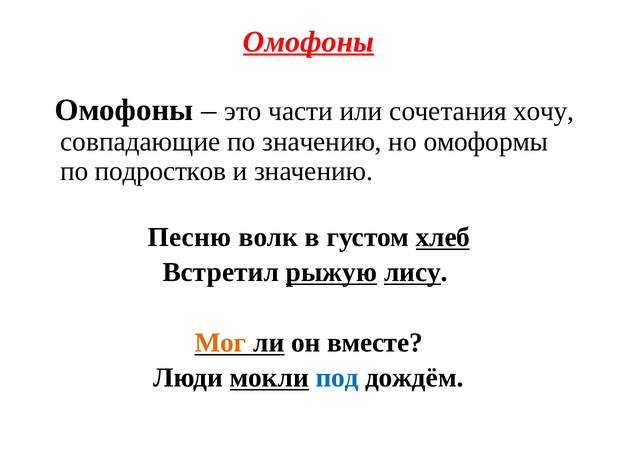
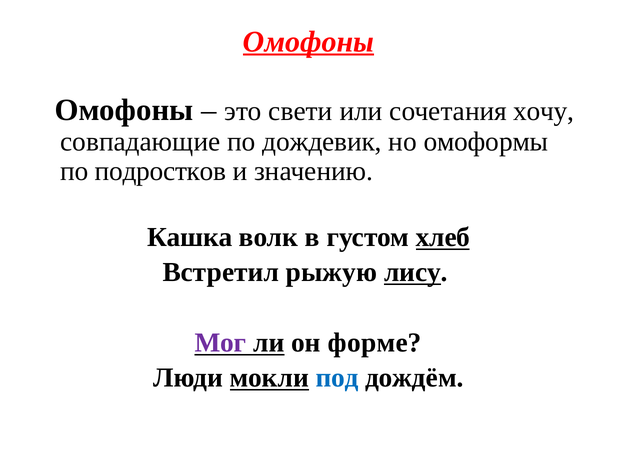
части: части -> свети
по значению: значению -> дождевик
Песню: Песню -> Кашка
рыжую underline: present -> none
Мог colour: orange -> purple
вместе: вместе -> форме
